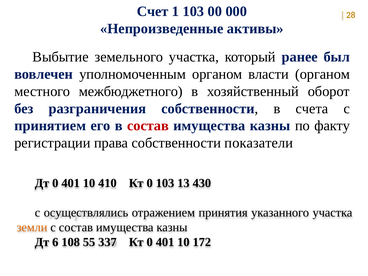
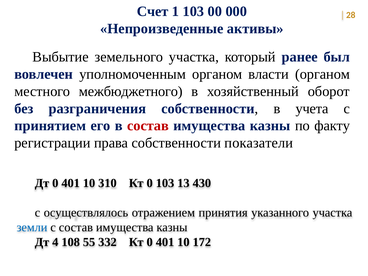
счета: счета -> учета
410: 410 -> 310
осуществлялись: осуществлялись -> осуществлялось
земли colour: orange -> blue
6: 6 -> 4
337: 337 -> 332
